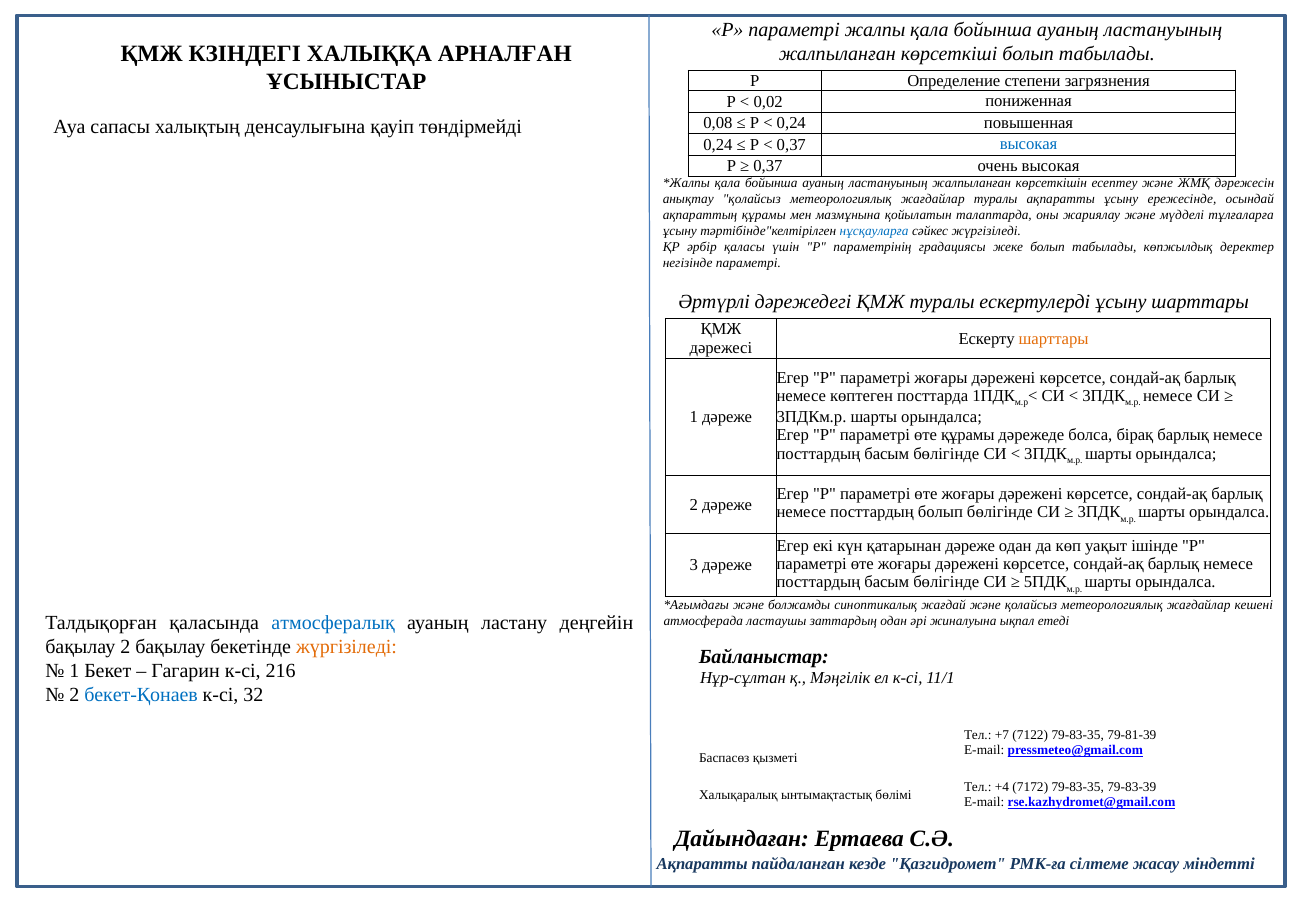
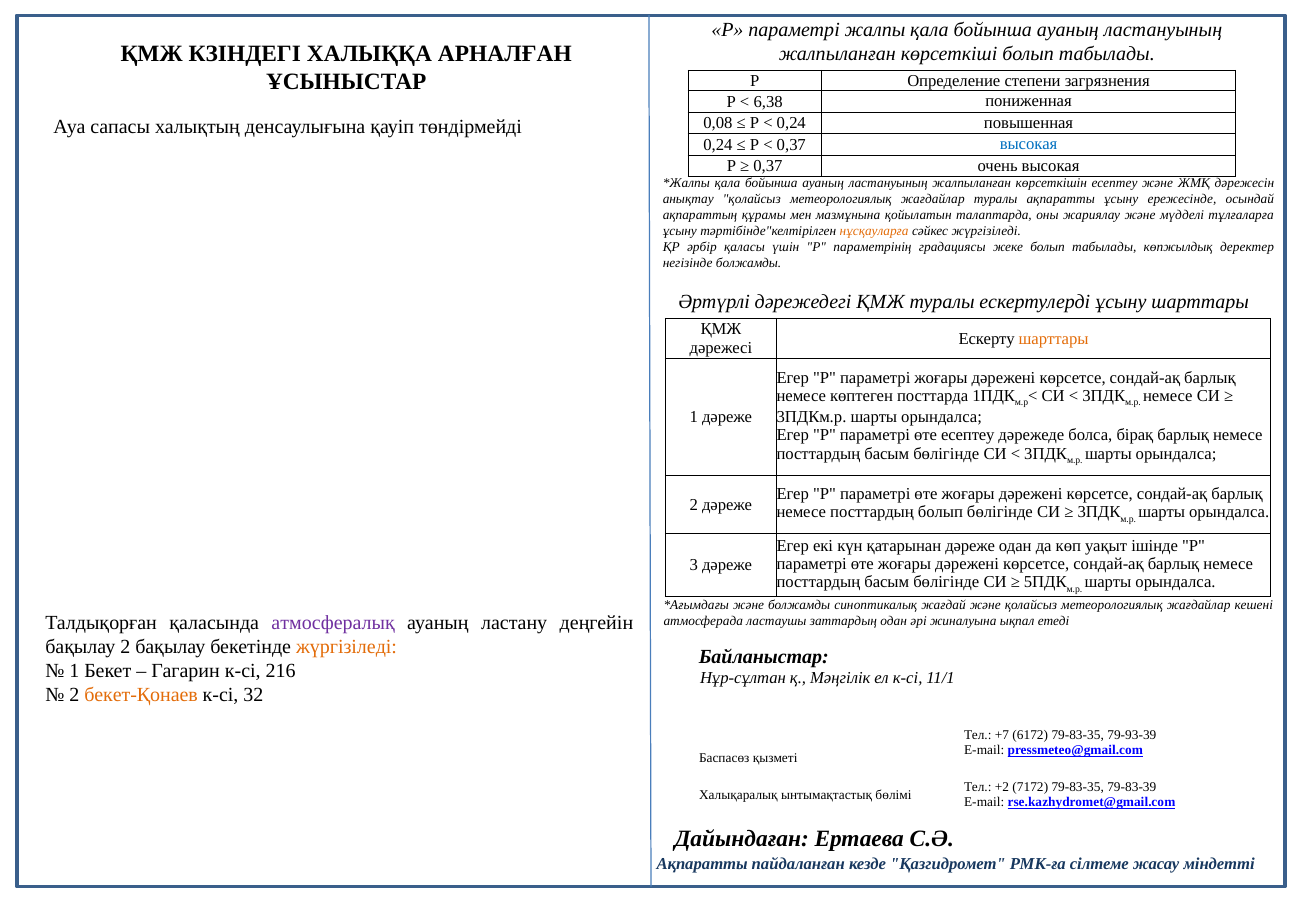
0,02: 0,02 -> 6,38
нұсқауларға colour: blue -> orange
негізінде параметрі: параметрі -> болжамды
өте құрамы: құрамы -> есептеу
атмосфералық colour: blue -> purple
бекет-Қонаев colour: blue -> orange
7122: 7122 -> 6172
79-81-39: 79-81-39 -> 79-93-39
+4: +4 -> +2
